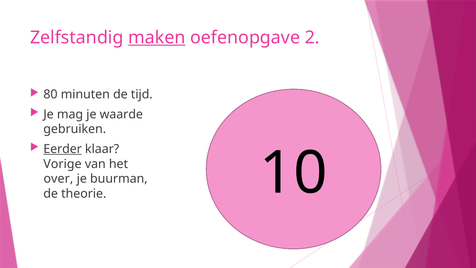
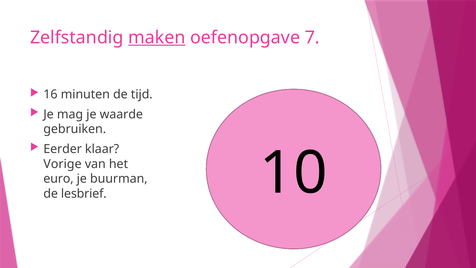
2: 2 -> 7
80: 80 -> 16
Eerder underline: present -> none
over: over -> euro
theorie: theorie -> lesbrief
